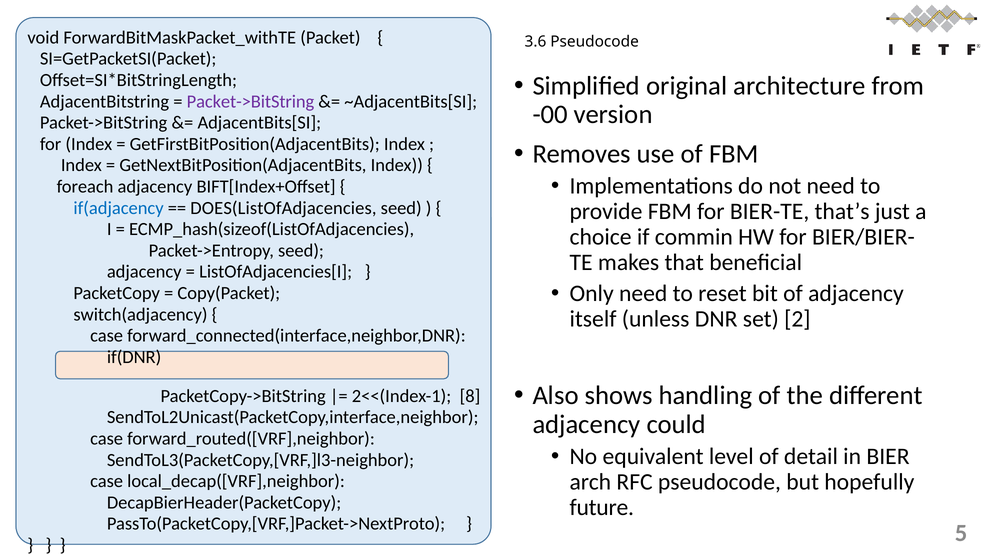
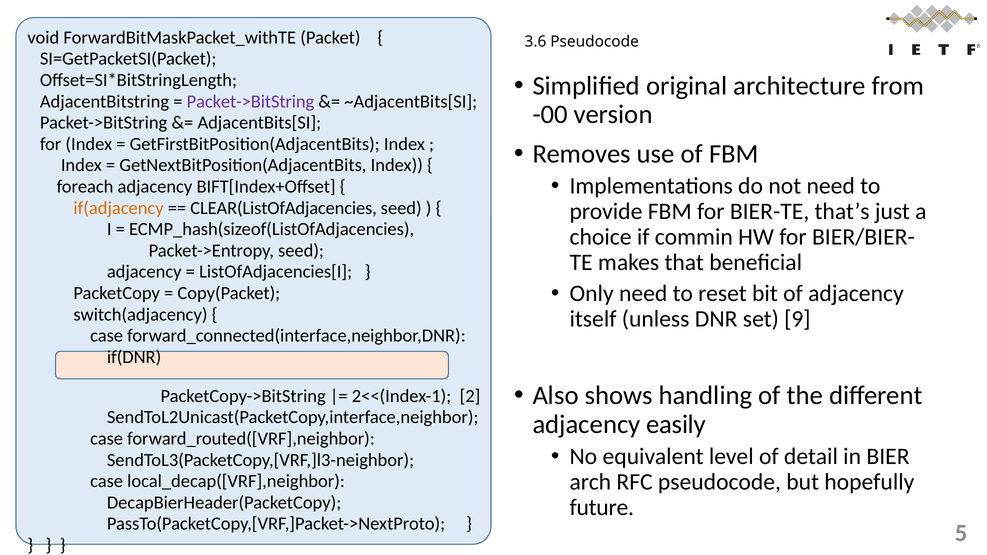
if(adjacency colour: blue -> orange
DOES(ListOfAdjacencies: DOES(ListOfAdjacencies -> CLEAR(ListOfAdjacencies
2: 2 -> 9
8: 8 -> 2
could: could -> easily
